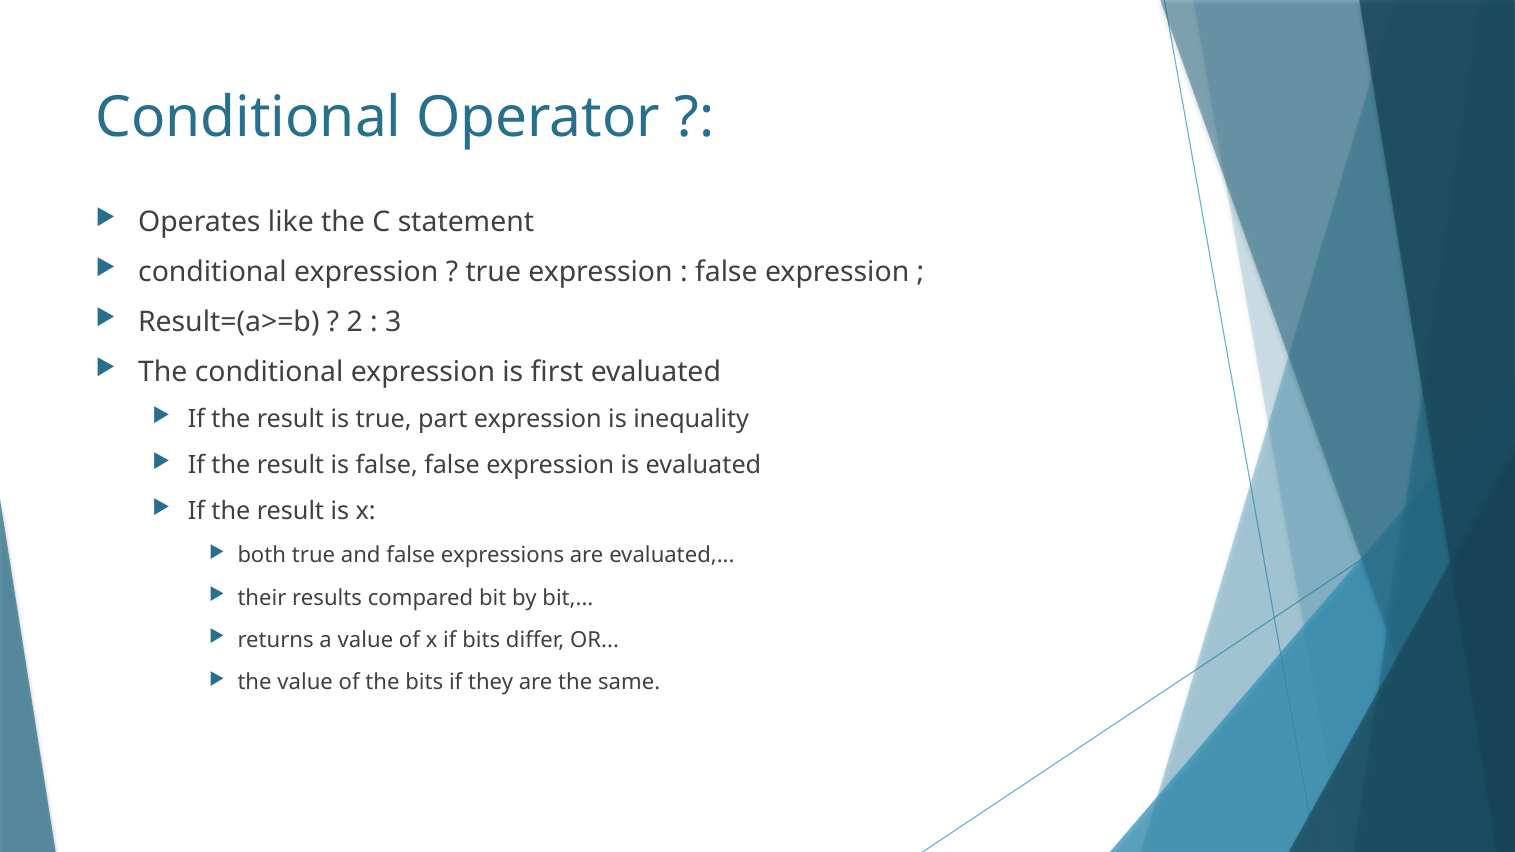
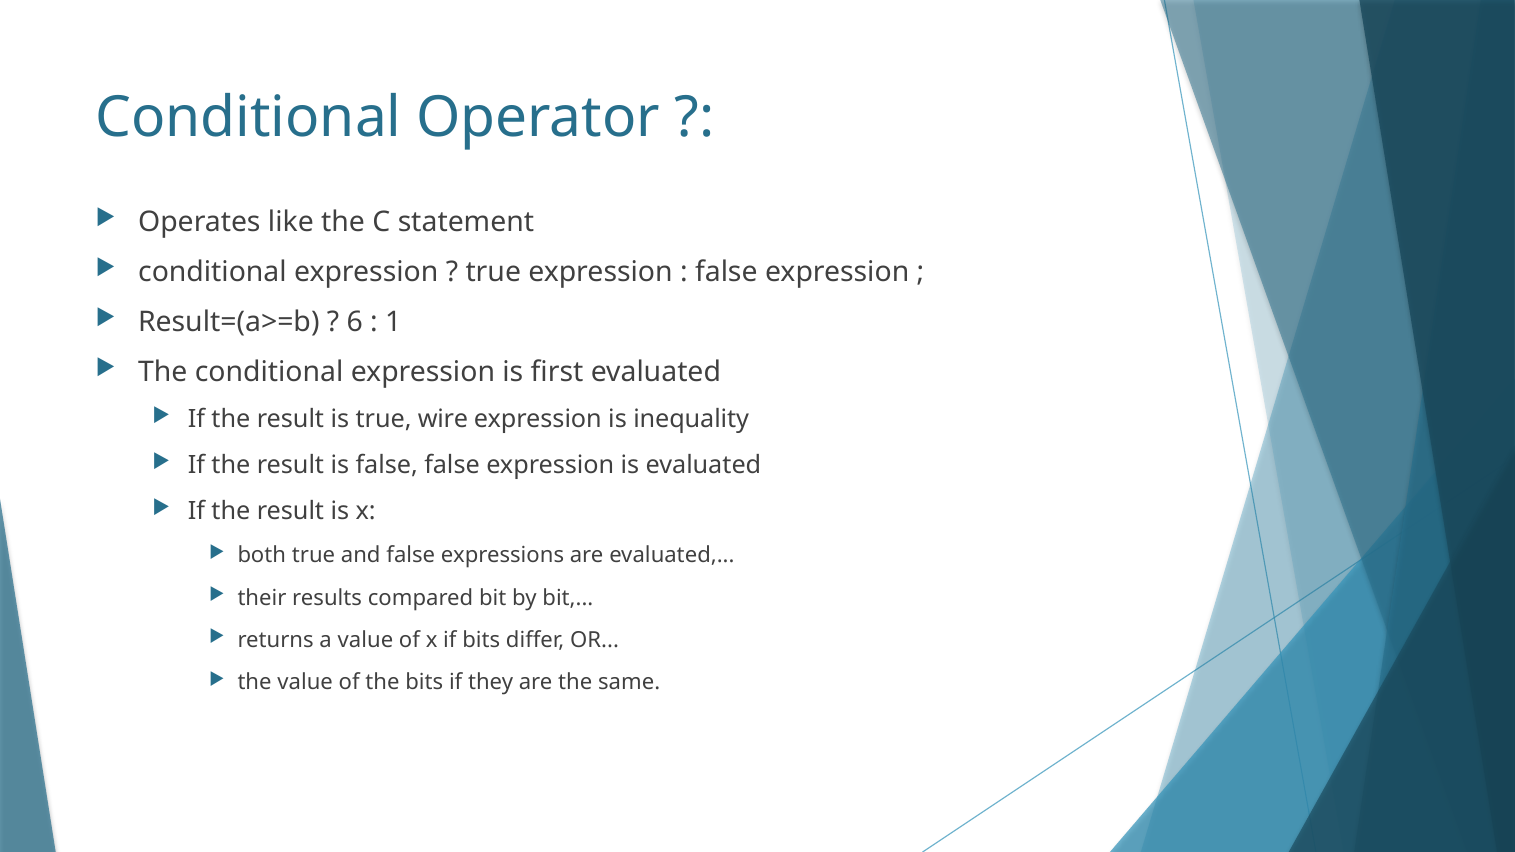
2: 2 -> 6
3: 3 -> 1
part: part -> wire
